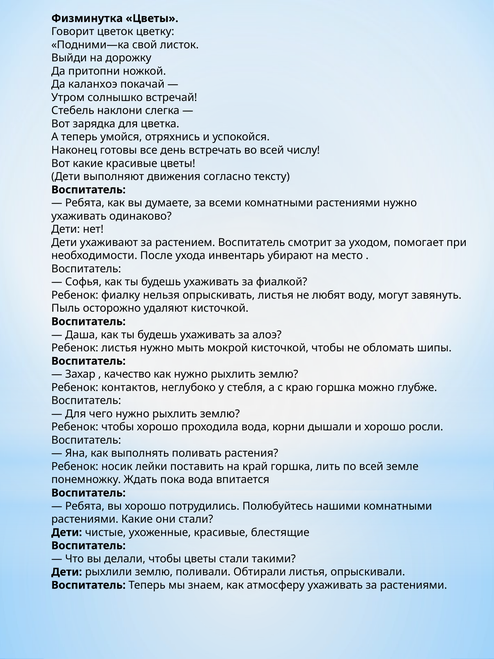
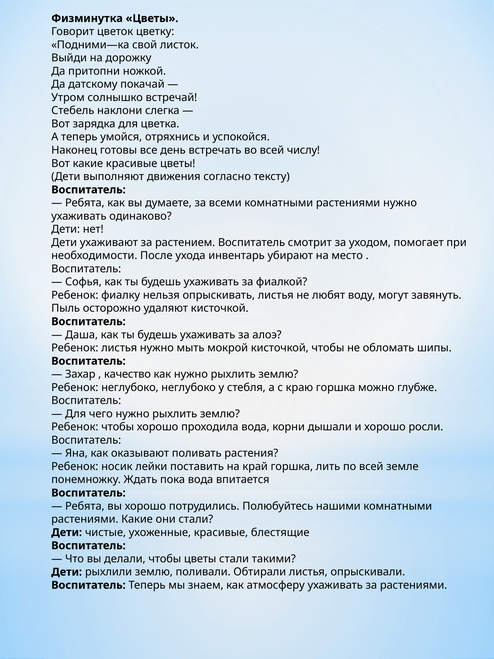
каланхоэ: каланхоэ -> датскому
Ребенок контактов: контактов -> неглубоко
выполнять: выполнять -> оказывают
